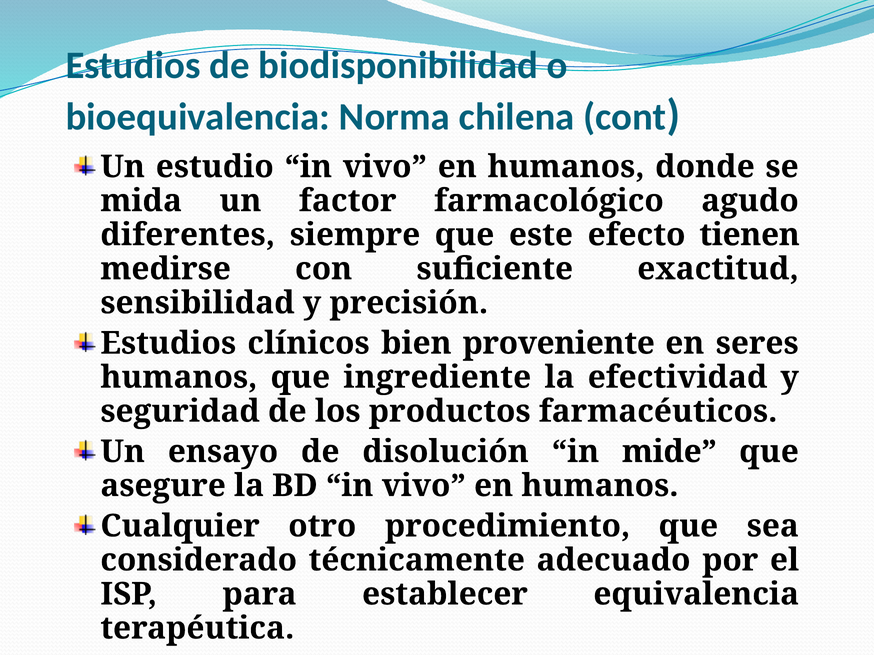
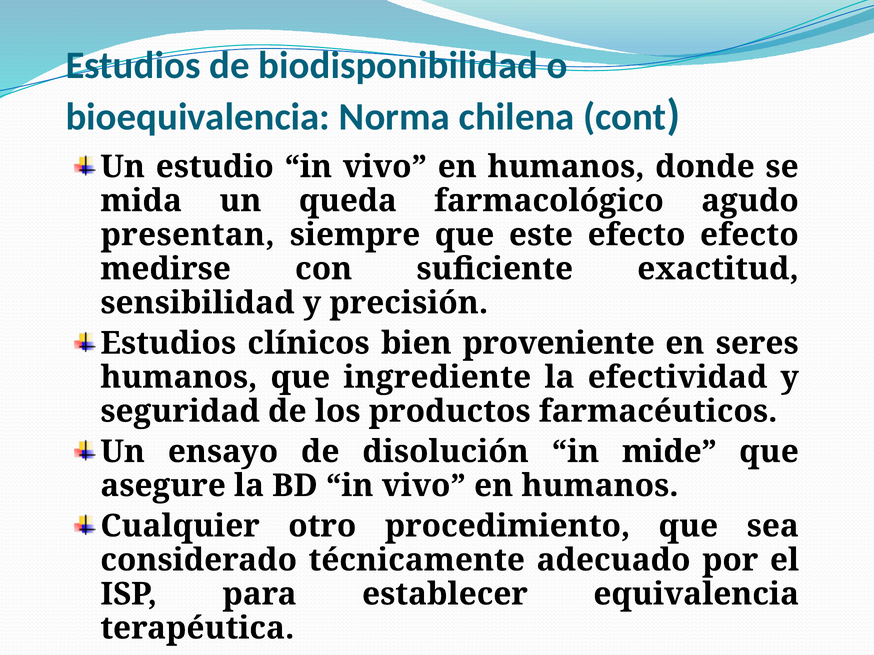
factor: factor -> queda
diferentes: diferentes -> presentan
efecto tienen: tienen -> efecto
